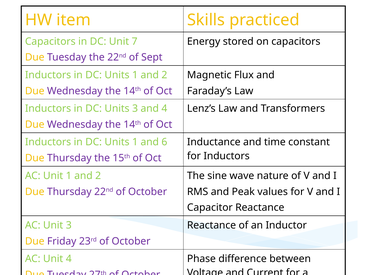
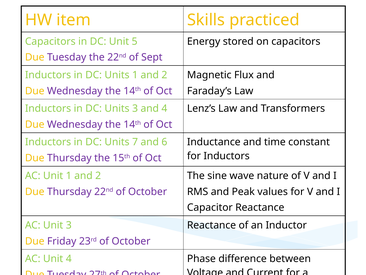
7: 7 -> 5
1 at (135, 142): 1 -> 7
